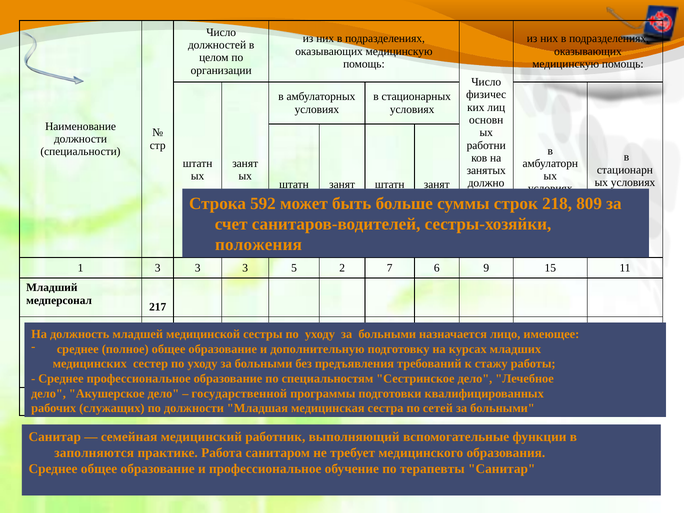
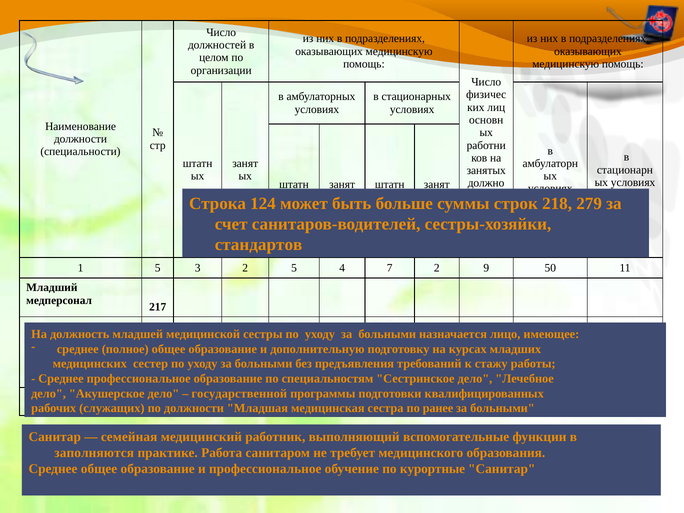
592: 592 -> 124
809: 809 -> 279
положения: положения -> стандартов
1 3: 3 -> 5
3 at (245, 268): 3 -> 2
2: 2 -> 4
7 6: 6 -> 2
15: 15 -> 50
сетей: сетей -> ранее
терапевты: терапевты -> курортные
